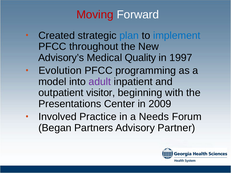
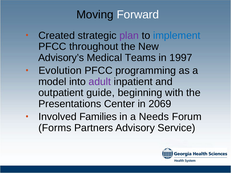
Moving colour: red -> black
plan colour: blue -> purple
Quality: Quality -> Teams
visitor: visitor -> guide
2009: 2009 -> 2069
Practice: Practice -> Families
Began: Began -> Forms
Partner: Partner -> Service
